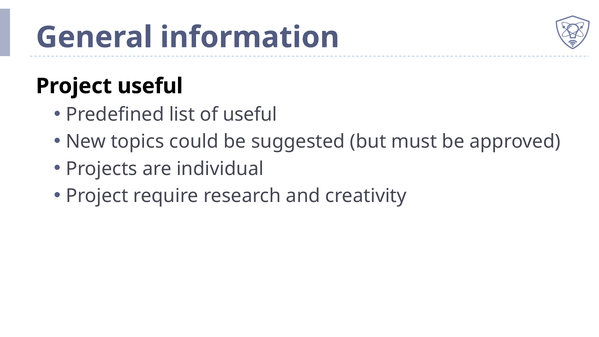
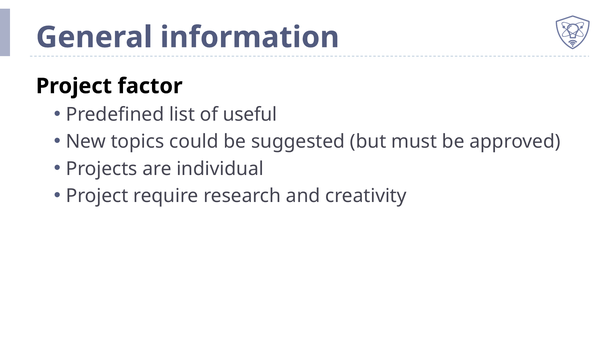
Project useful: useful -> factor
